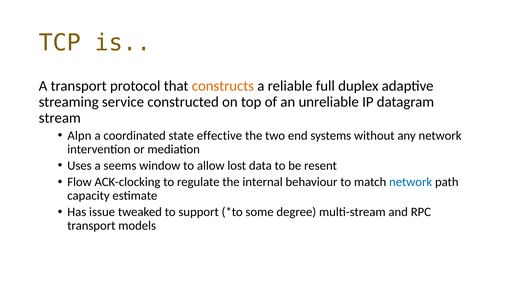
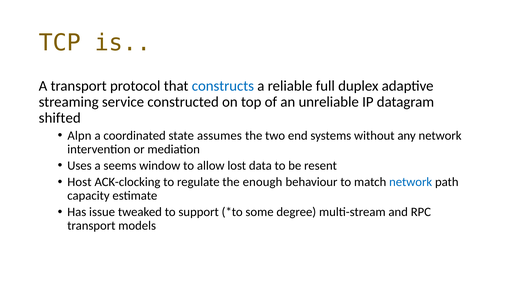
constructs colour: orange -> blue
stream: stream -> shifted
effective: effective -> assumes
Flow: Flow -> Host
internal: internal -> enough
